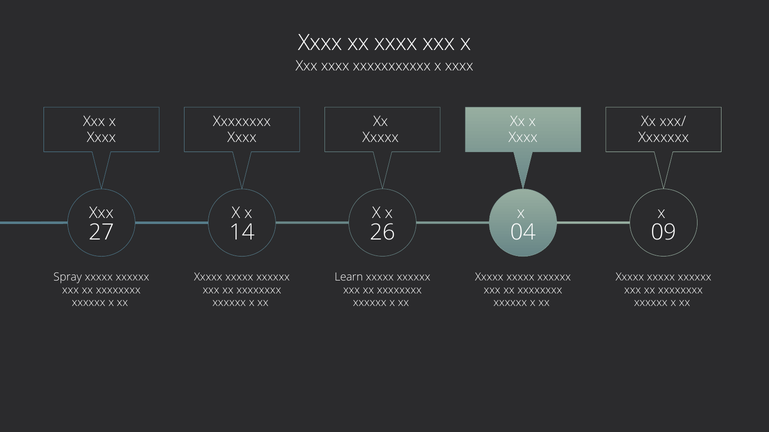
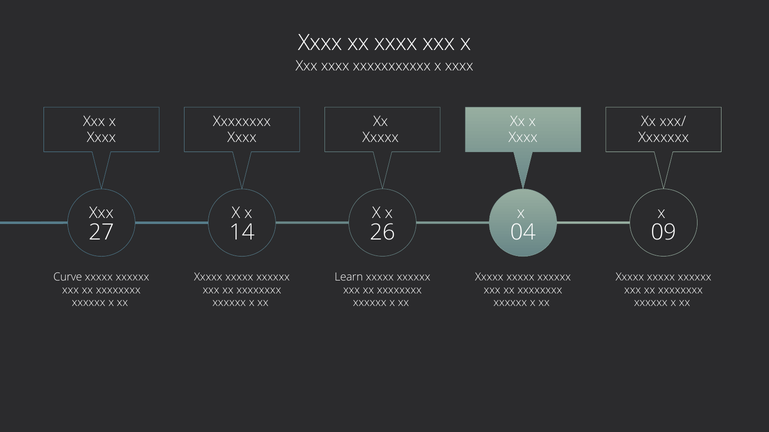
Spray: Spray -> Curve
